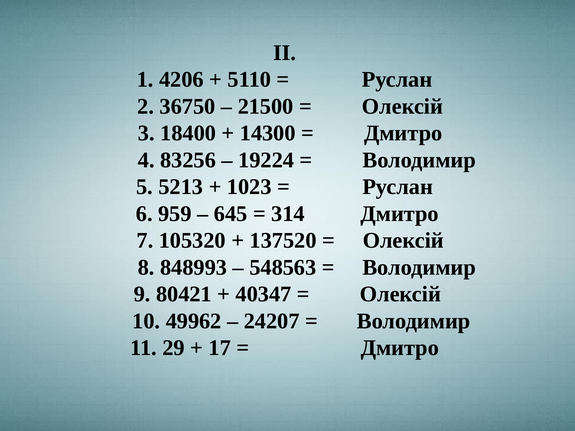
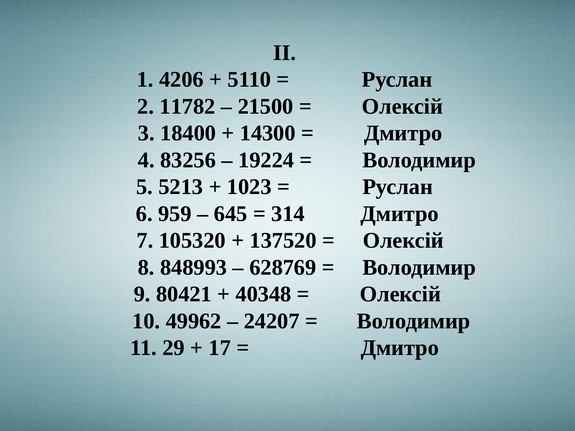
36750: 36750 -> 11782
548563: 548563 -> 628769
40347: 40347 -> 40348
